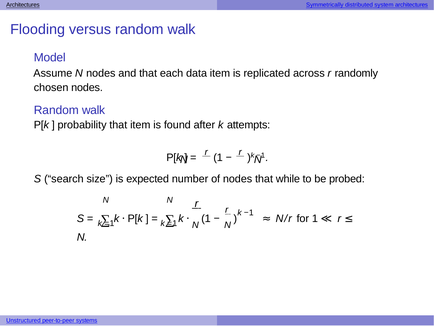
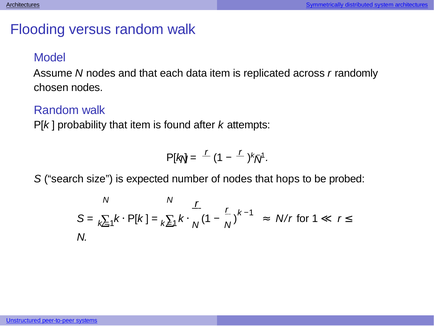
while: while -> hops
